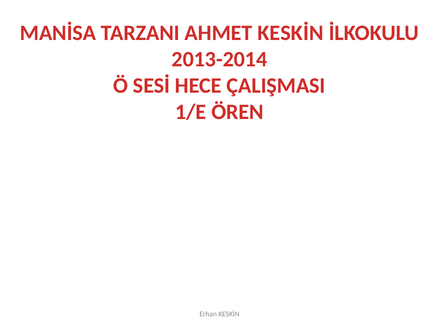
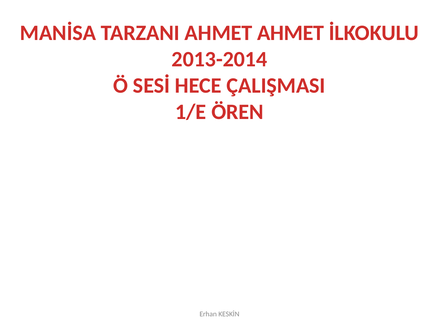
AHMET KESKİN: KESKİN -> AHMET
